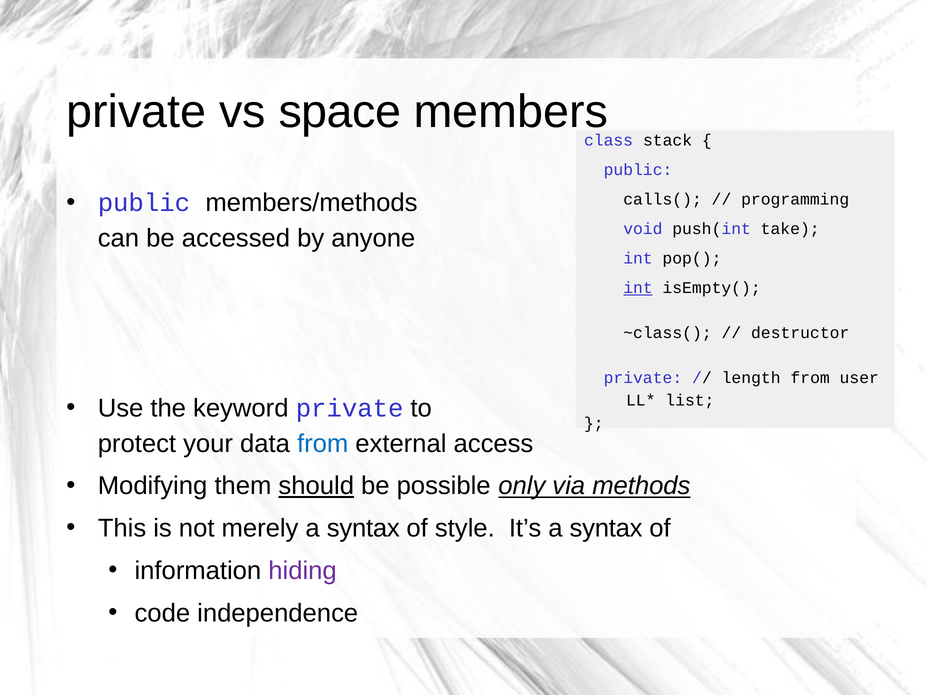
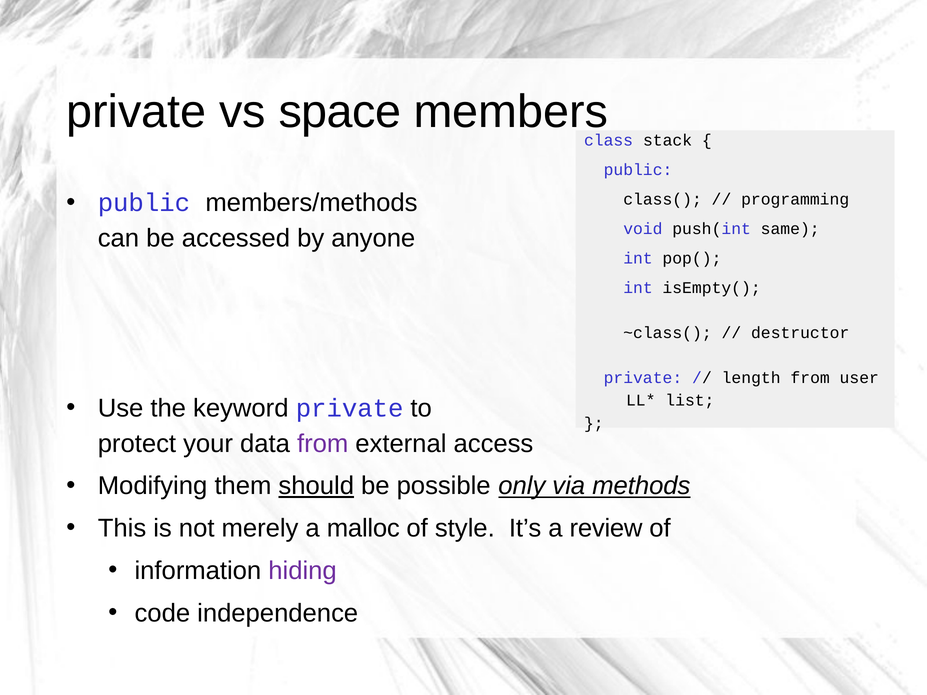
calls(: calls( -> class(
take: take -> same
int at (638, 288) underline: present -> none
from at (323, 444) colour: blue -> purple
merely a syntax: syntax -> malloc
It’s a syntax: syntax -> review
